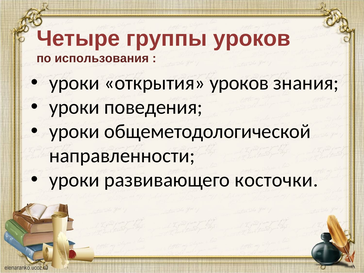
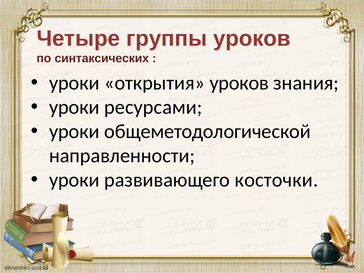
использования: использования -> синтаксических
поведения: поведения -> ресурсами
